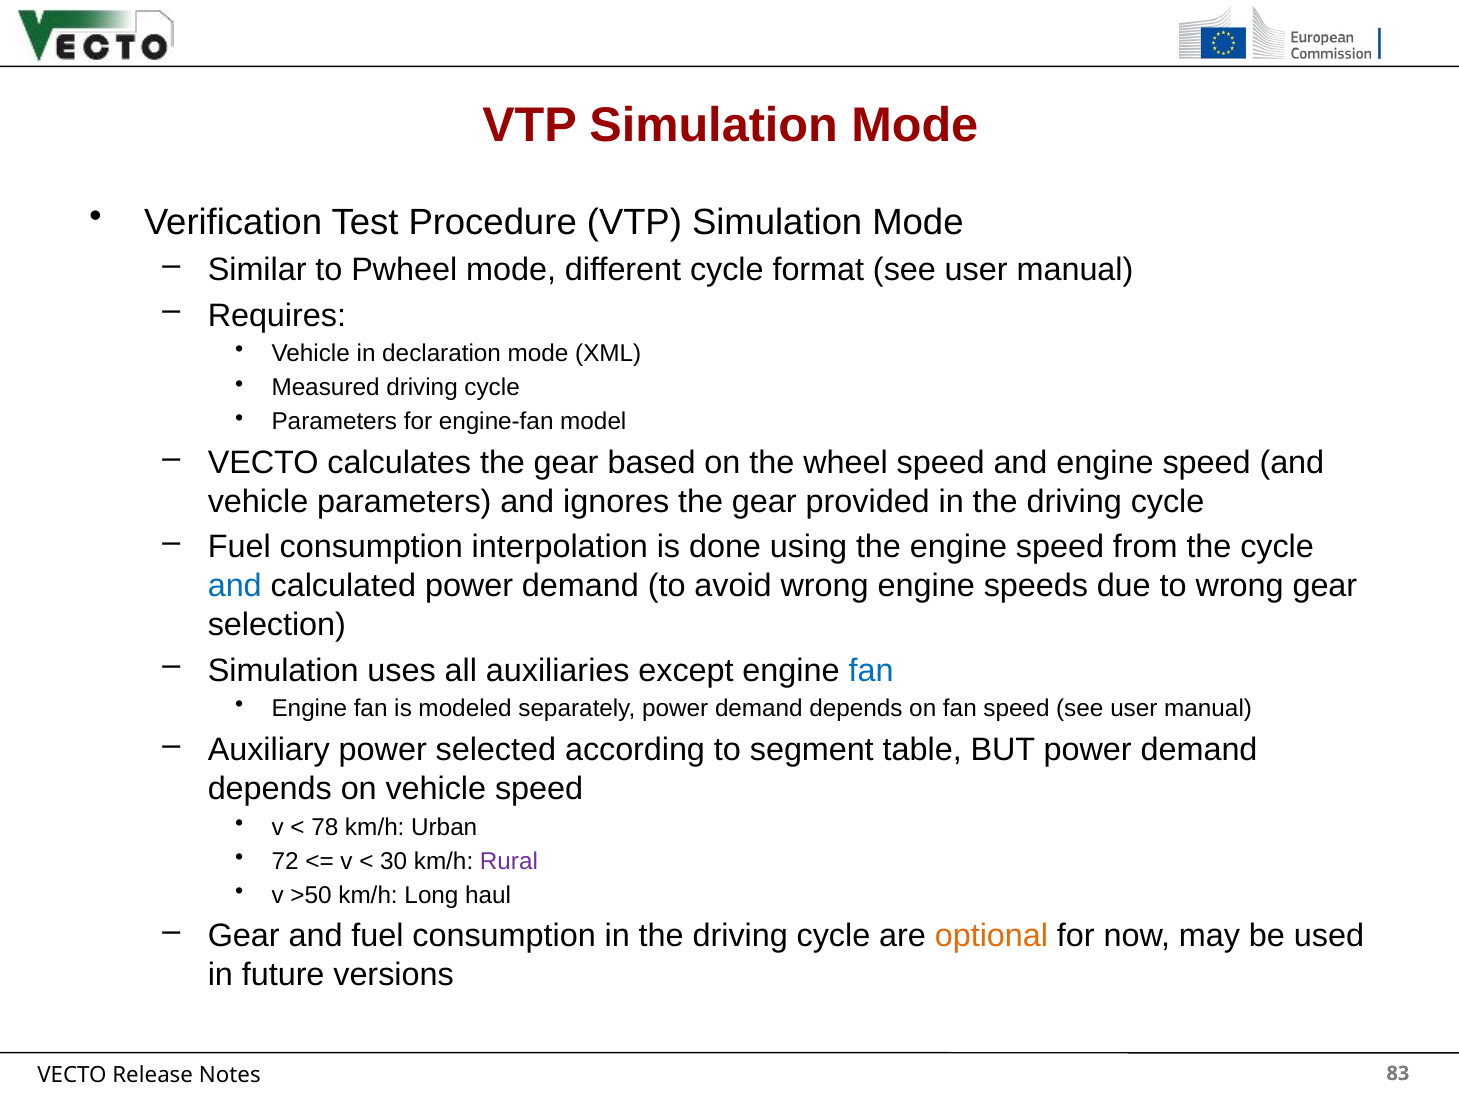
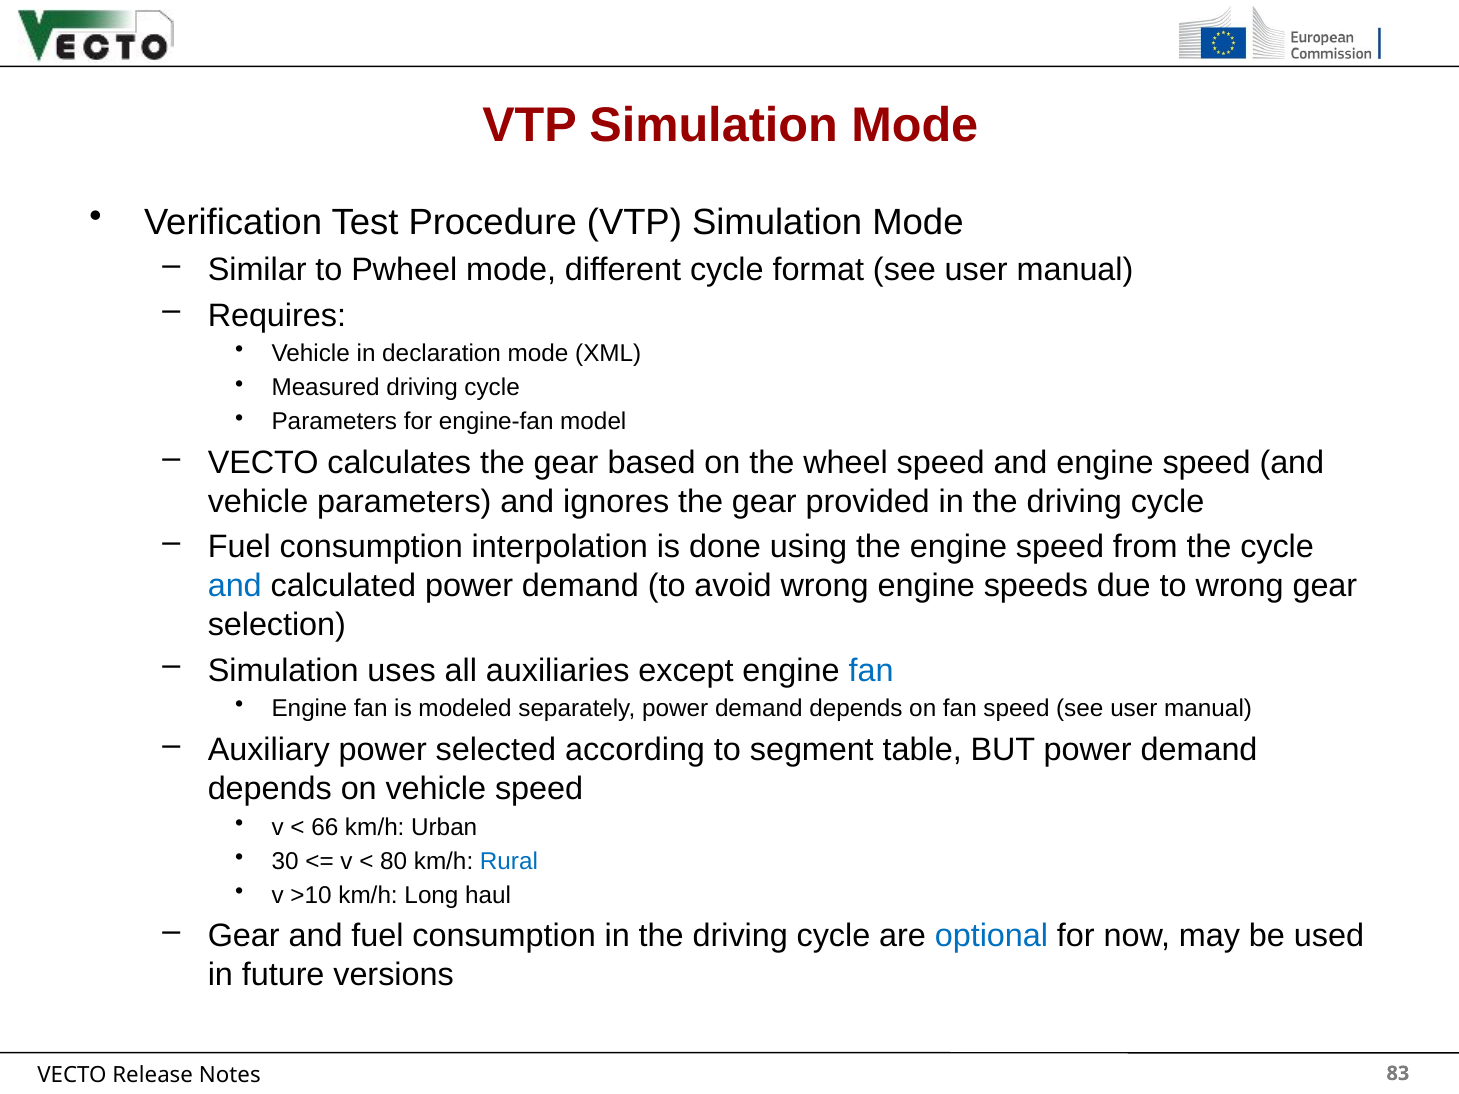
78: 78 -> 66
72: 72 -> 30
30: 30 -> 80
Rural colour: purple -> blue
>50: >50 -> >10
optional colour: orange -> blue
